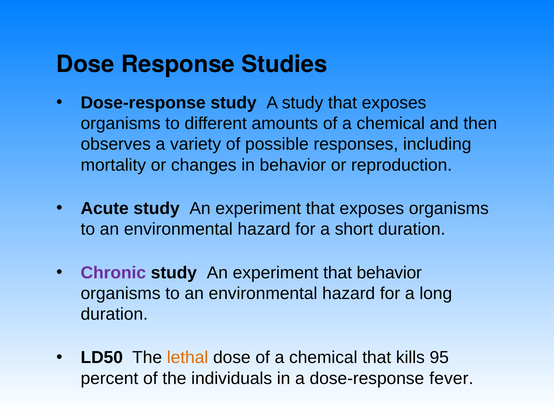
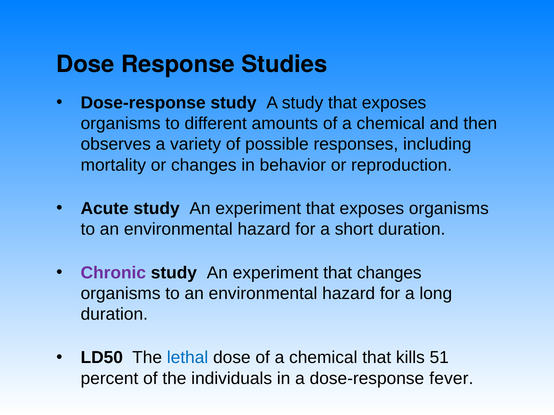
that behavior: behavior -> changes
lethal colour: orange -> blue
95: 95 -> 51
